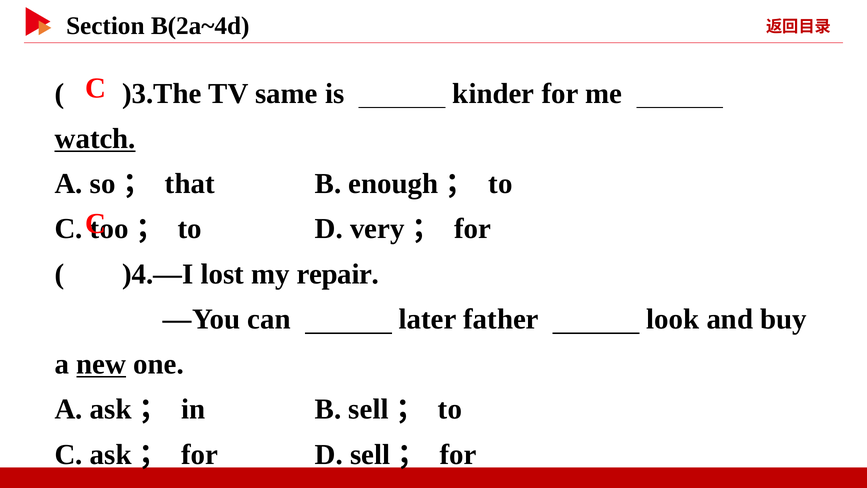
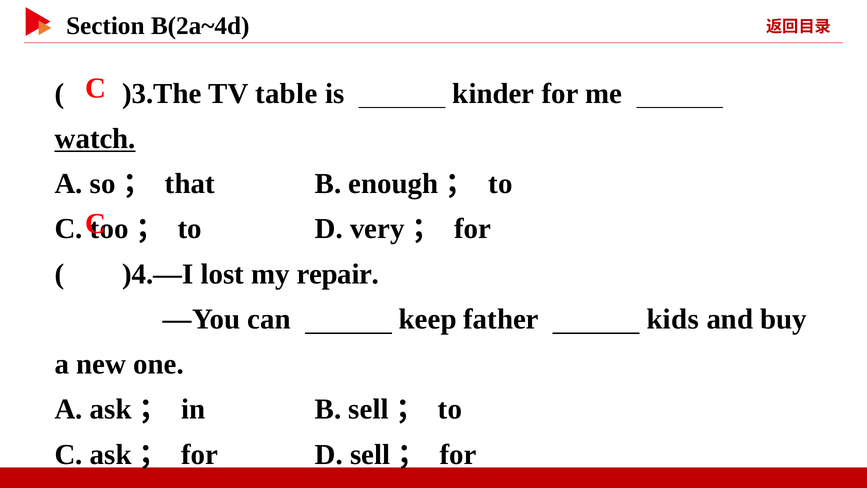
same: same -> table
later: later -> keep
look: look -> kids
new underline: present -> none
